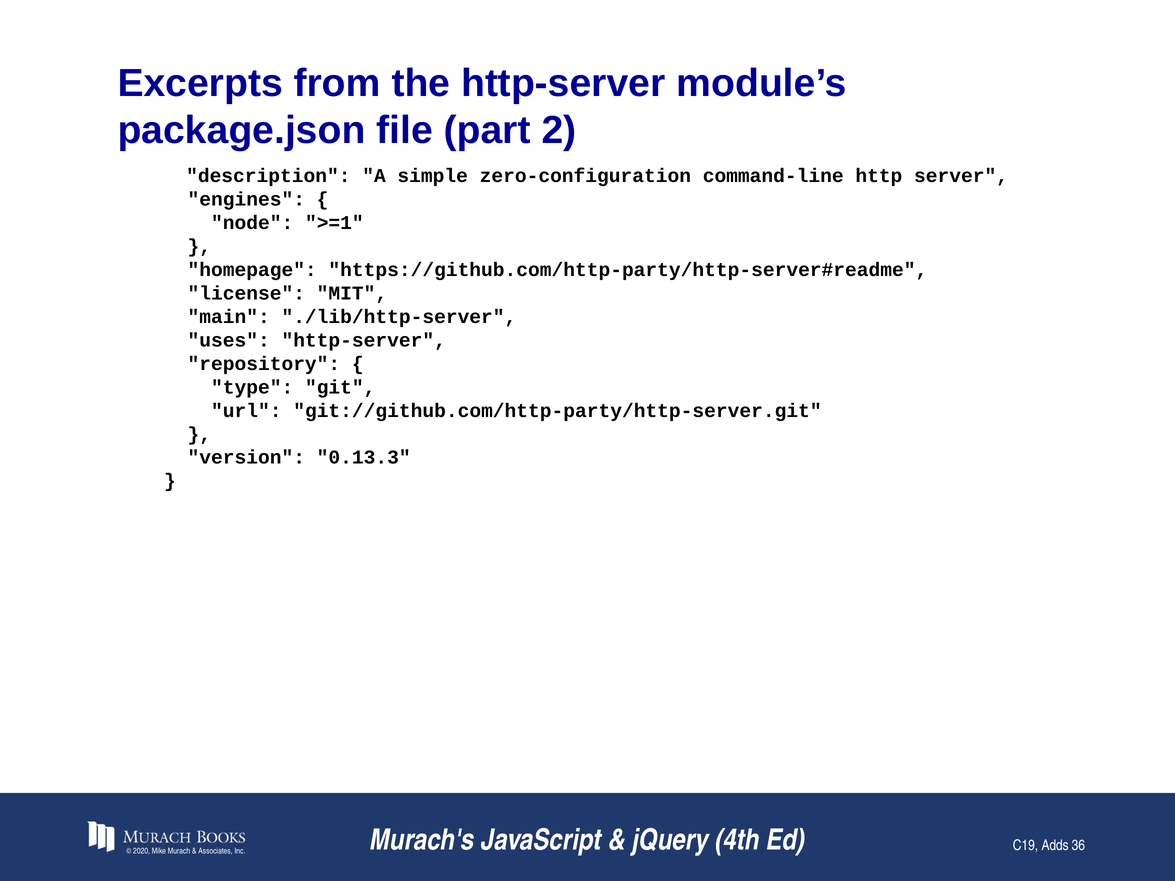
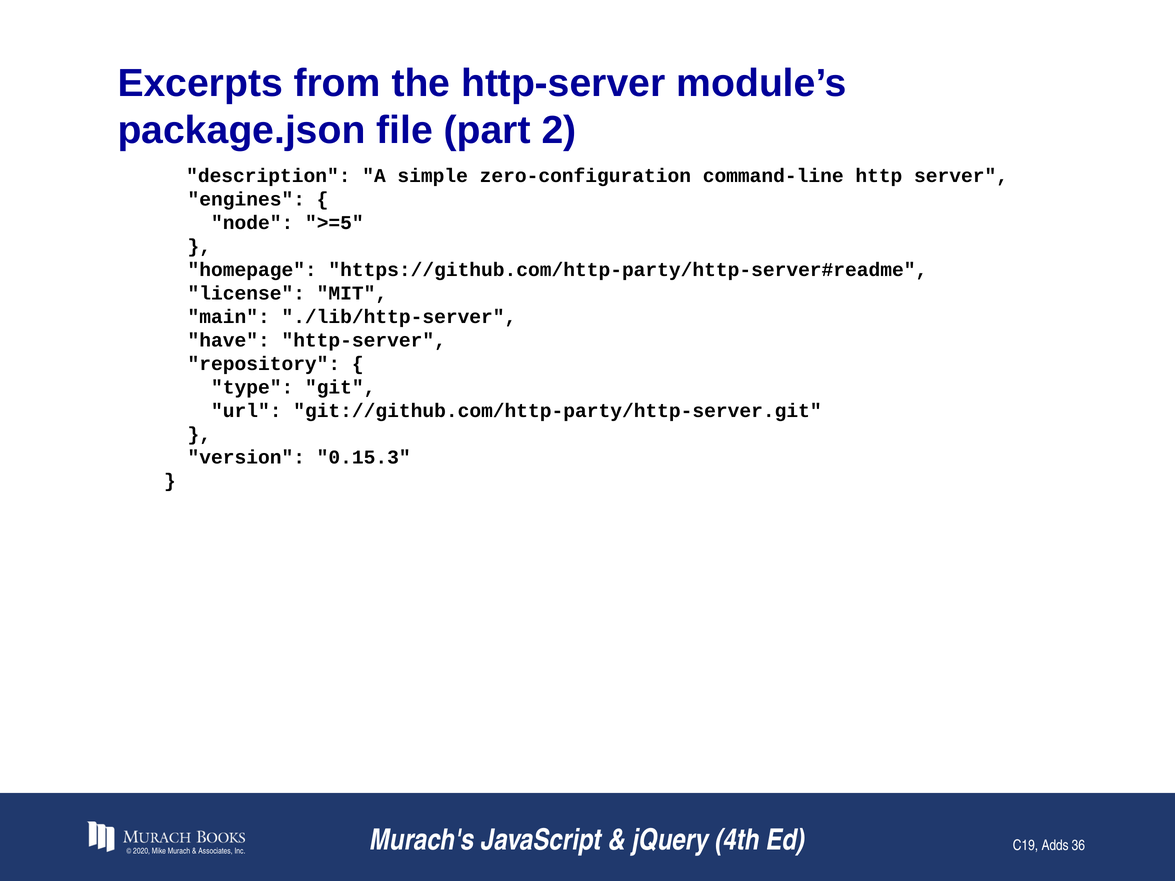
>=1: >=1 -> >=5
uses: uses -> have
0.13.3: 0.13.3 -> 0.15.3
